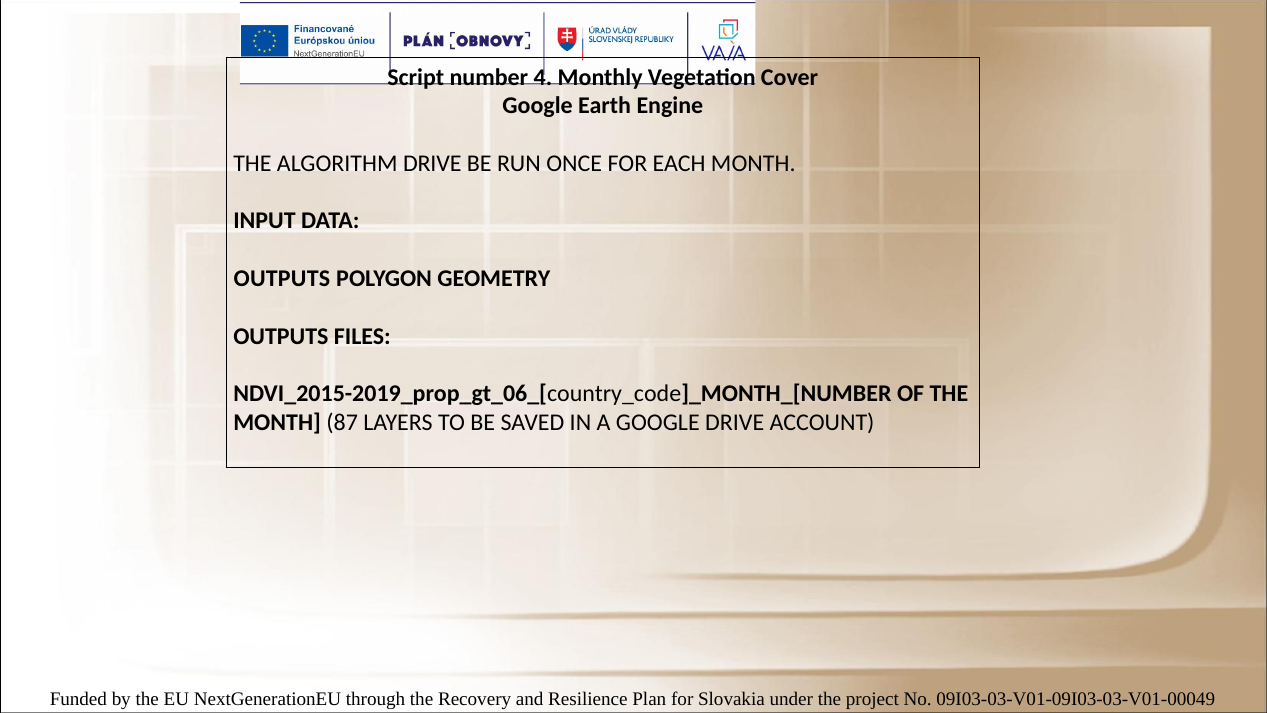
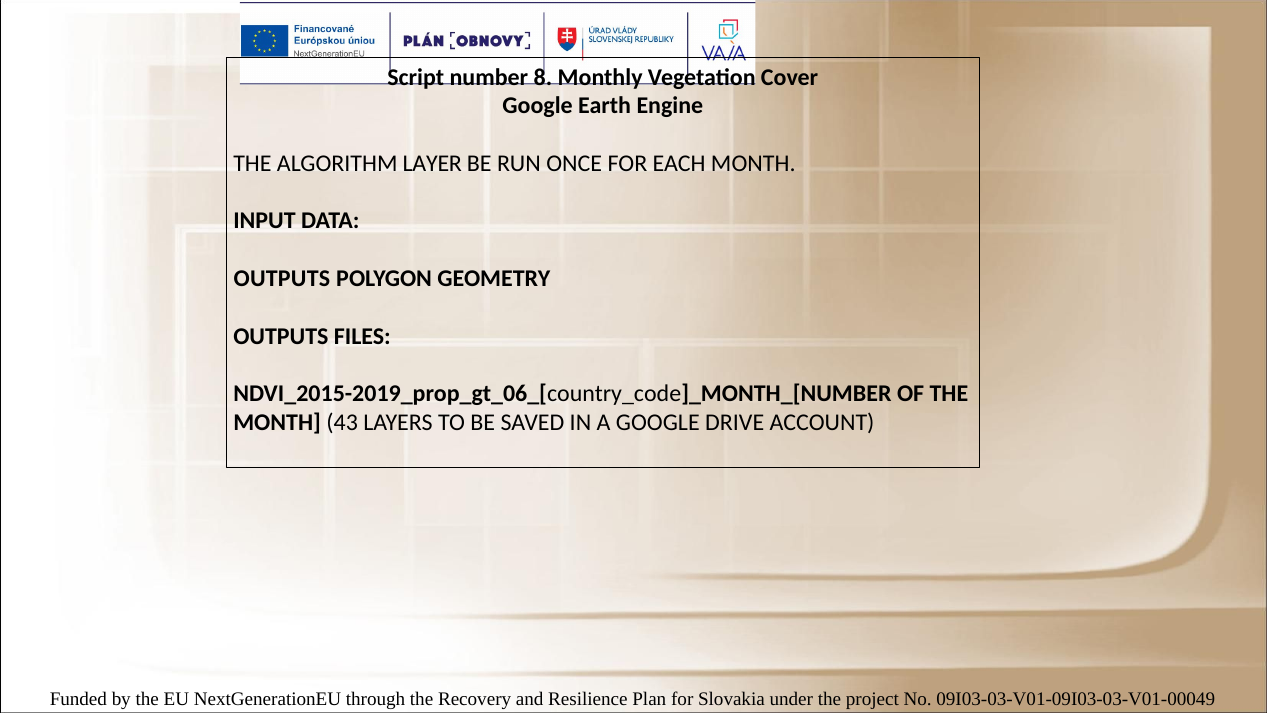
4: 4 -> 8
ALGORITHM DRIVE: DRIVE -> LAYER
87: 87 -> 43
